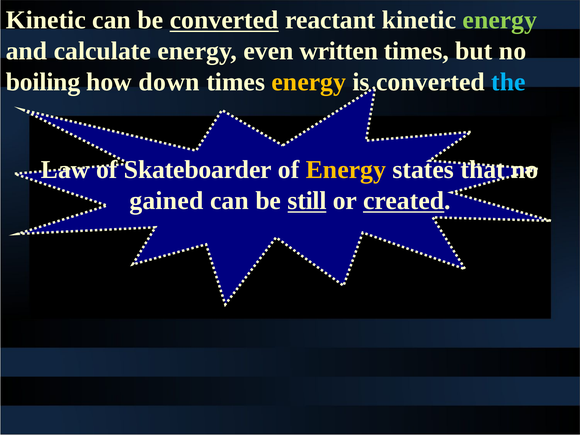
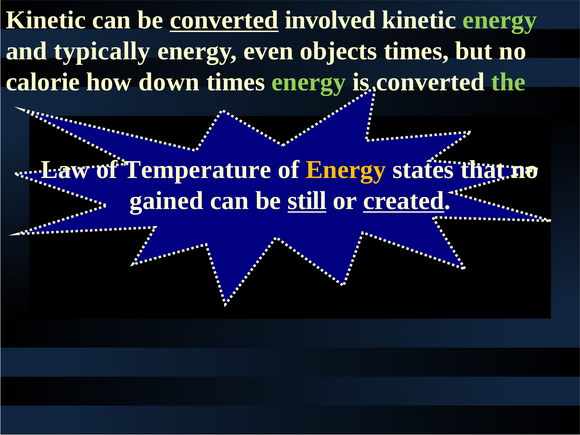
reactant: reactant -> involved
calculate: calculate -> typically
written: written -> objects
boiling: boiling -> calorie
energy at (309, 82) colour: yellow -> light green
the colour: light blue -> light green
Skateboarder: Skateboarder -> Temperature
